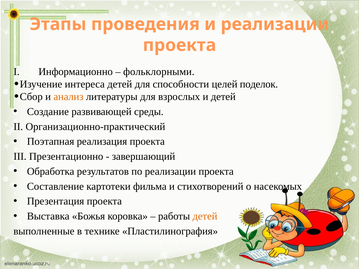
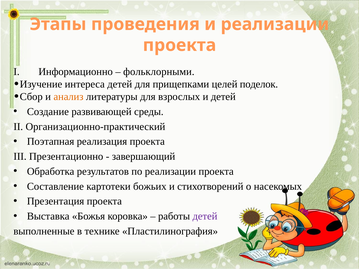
способности: способности -> прищепками
фильма: фильма -> божьих
детей at (205, 216) colour: orange -> purple
